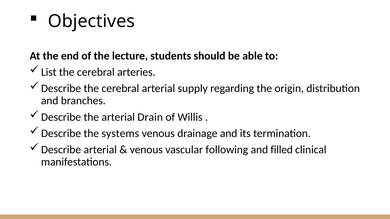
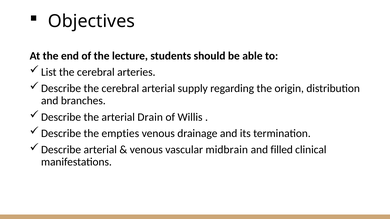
systems: systems -> empties
following: following -> midbrain
